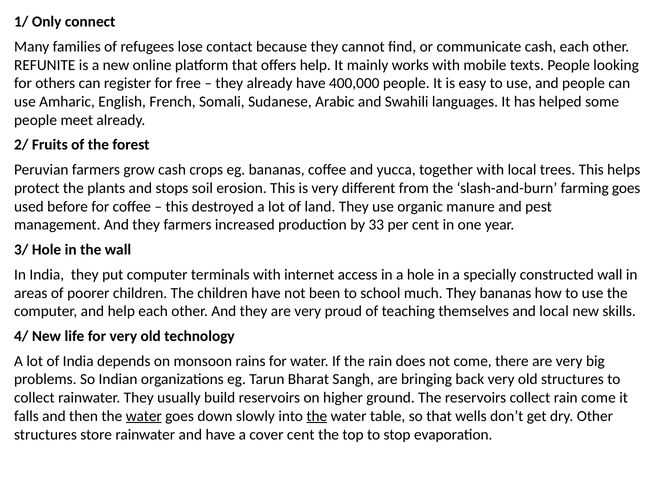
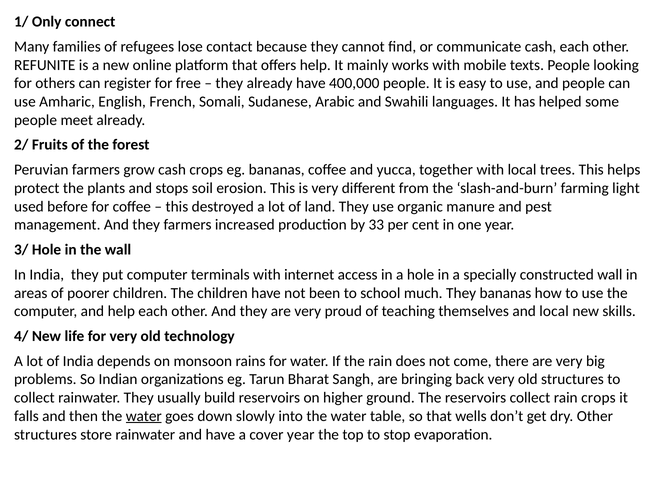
farming goes: goes -> light
rain come: come -> crops
the at (317, 416) underline: present -> none
cover cent: cent -> year
